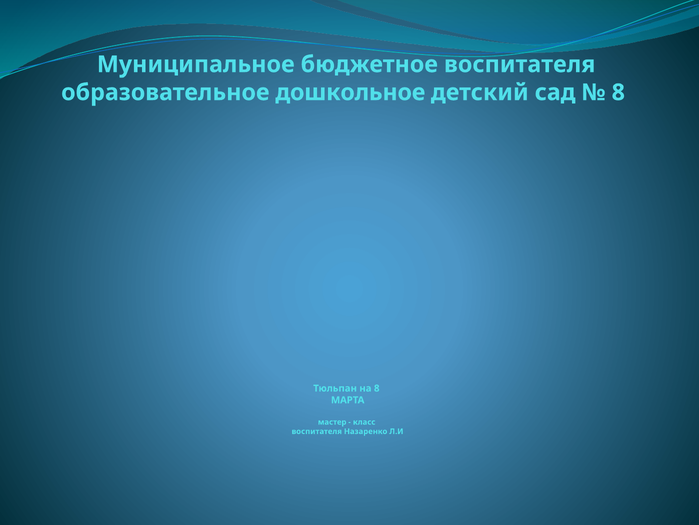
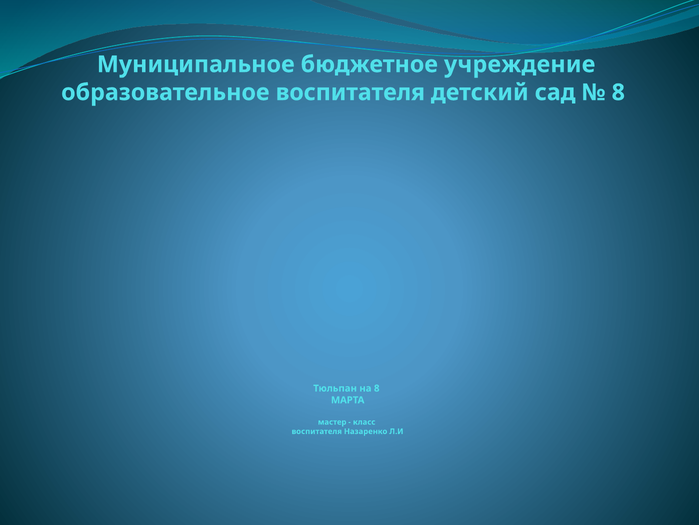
бюджетное воспитателя: воспитателя -> учреждение
образовательное дошкольное: дошкольное -> воспитателя
